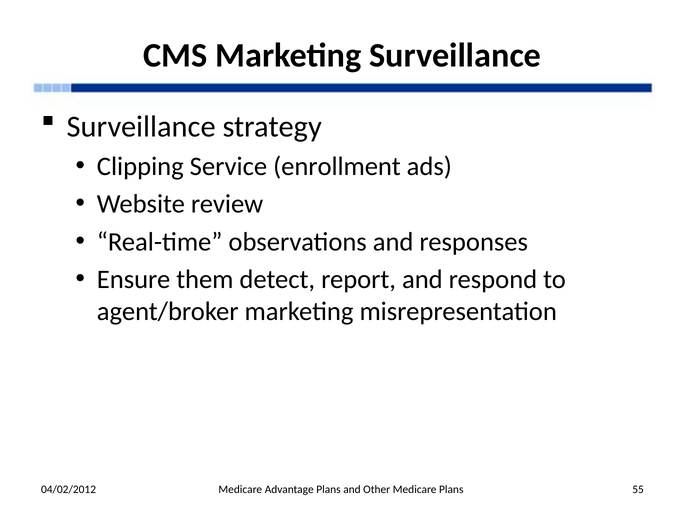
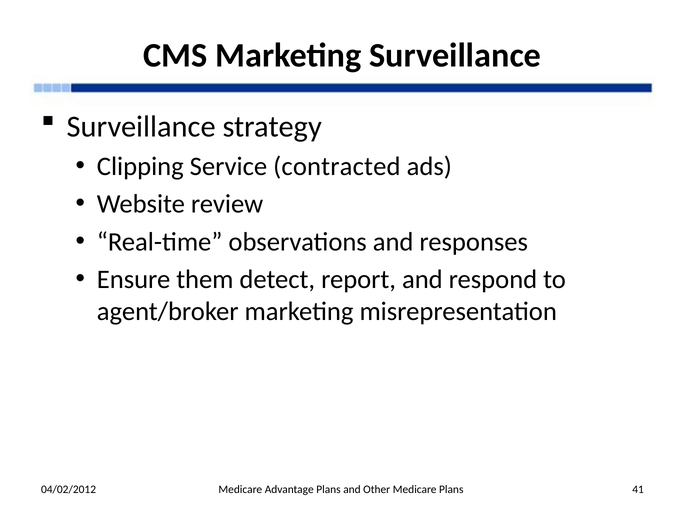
enrollment: enrollment -> contracted
55: 55 -> 41
